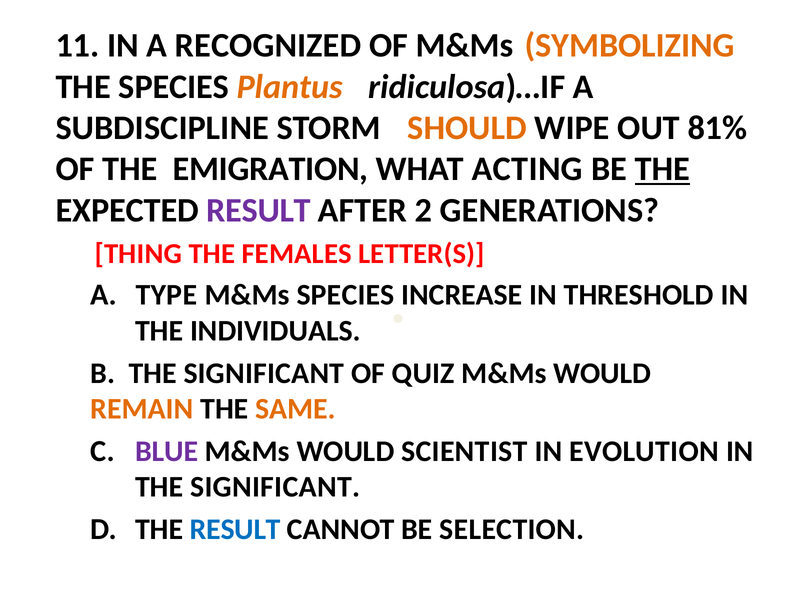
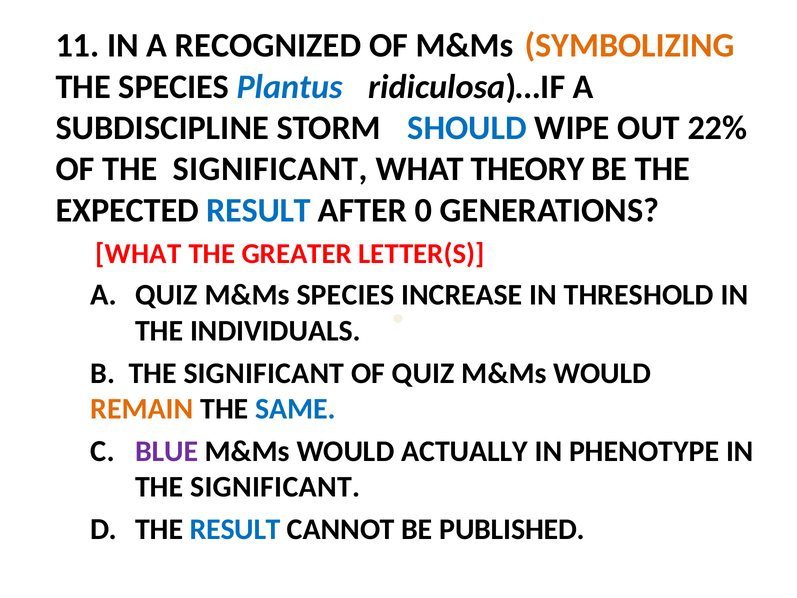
Plantus colour: orange -> blue
SHOULD colour: orange -> blue
81%: 81% -> 22%
OF THE EMIGRATION: EMIGRATION -> SIGNIFICANT
ACTING: ACTING -> THEORY
THE at (663, 169) underline: present -> none
RESULT at (259, 210) colour: purple -> blue
2: 2 -> 0
THING at (138, 253): THING -> WHAT
FEMALES: FEMALES -> GREATER
A TYPE: TYPE -> QUIZ
SAME colour: orange -> blue
SCIENTIST: SCIENTIST -> ACTUALLY
EVOLUTION: EVOLUTION -> PHENOTYPE
SELECTION: SELECTION -> PUBLISHED
